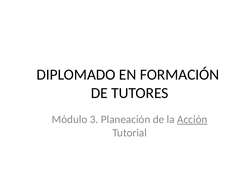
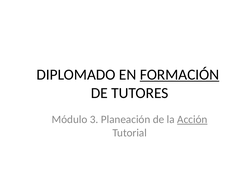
FORMACIÓN underline: none -> present
